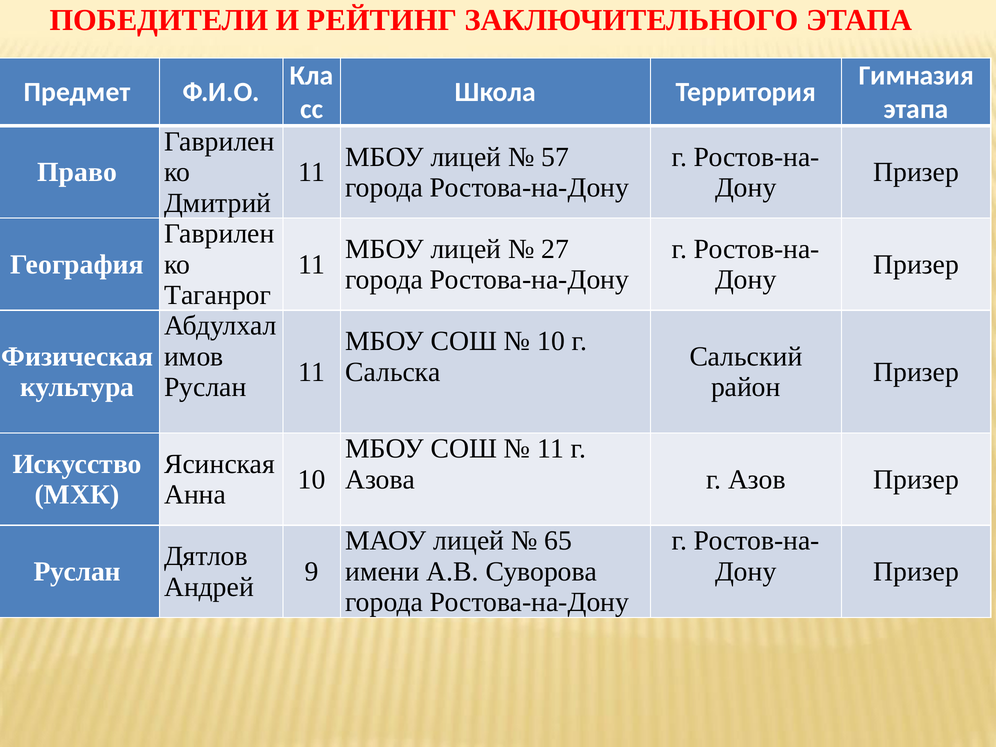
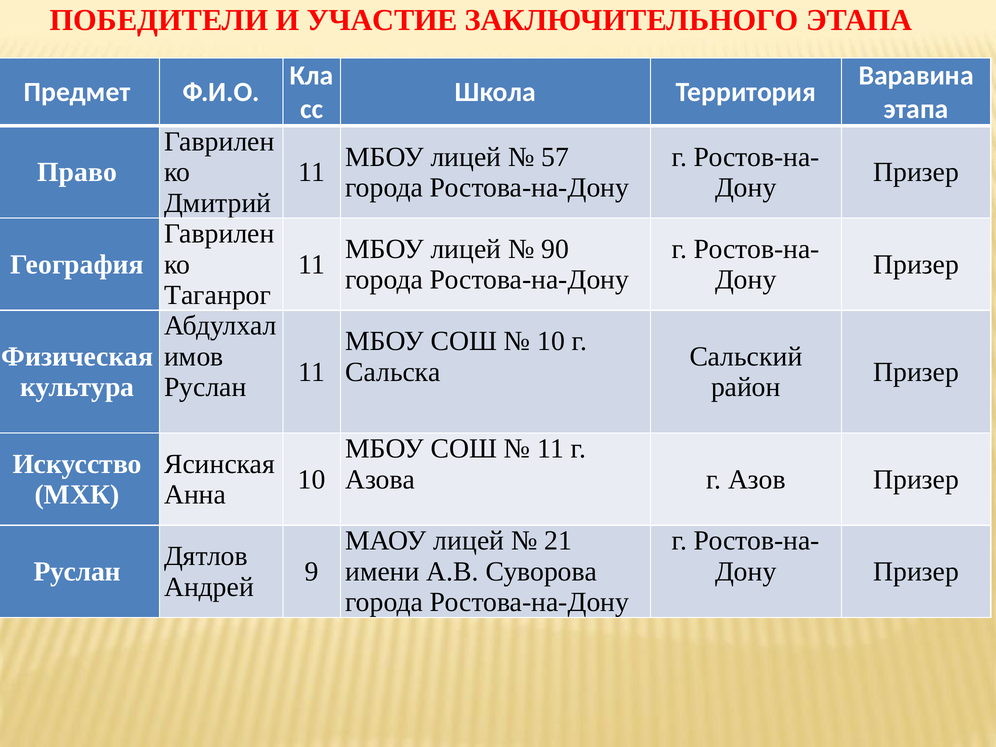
РЕЙТИНГ: РЕЙТИНГ -> УЧАСТИЕ
Гимназия: Гимназия -> Варавина
27: 27 -> 90
65: 65 -> 21
